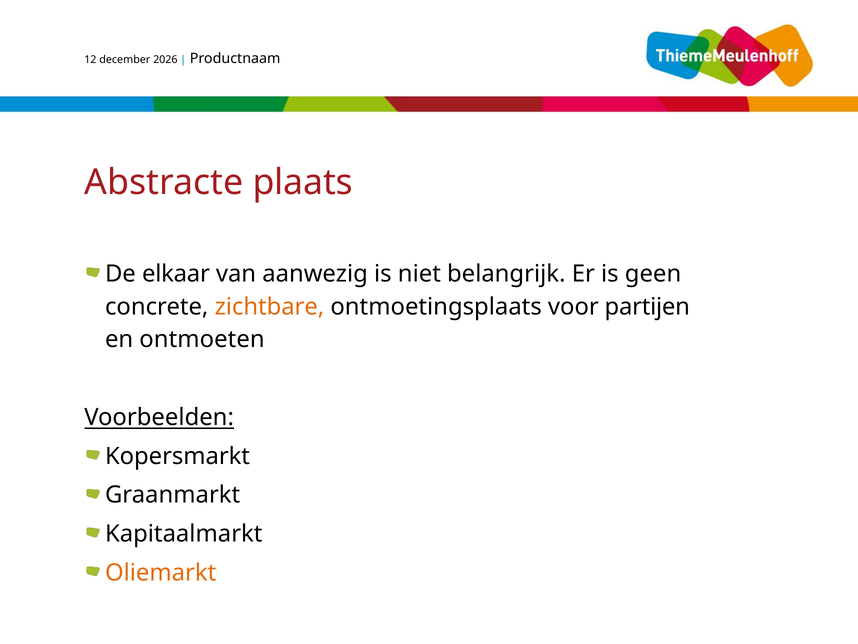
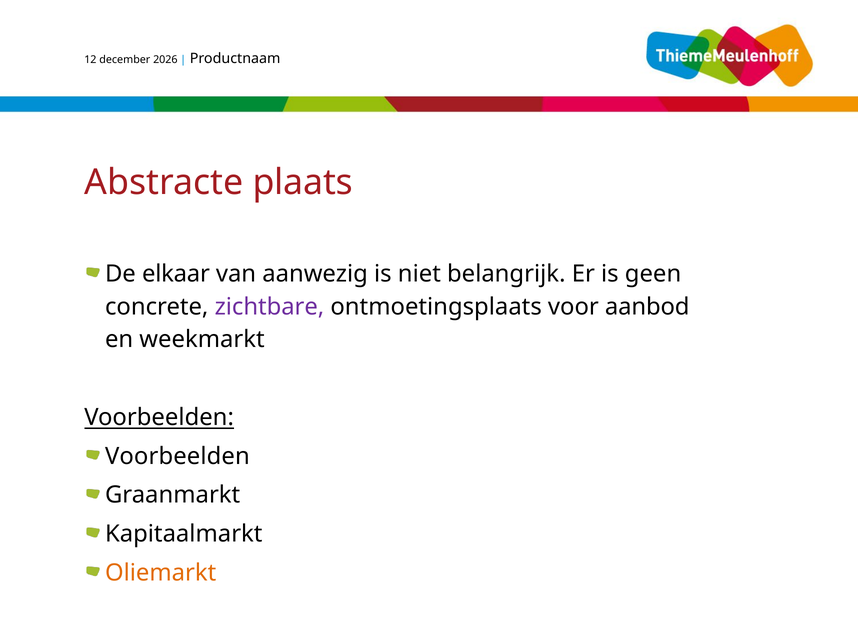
zichtbare colour: orange -> purple
partijen: partijen -> aanbod
ontmoeten: ontmoeten -> weekmarkt
Kopersmarkt at (177, 456): Kopersmarkt -> Voorbeelden
